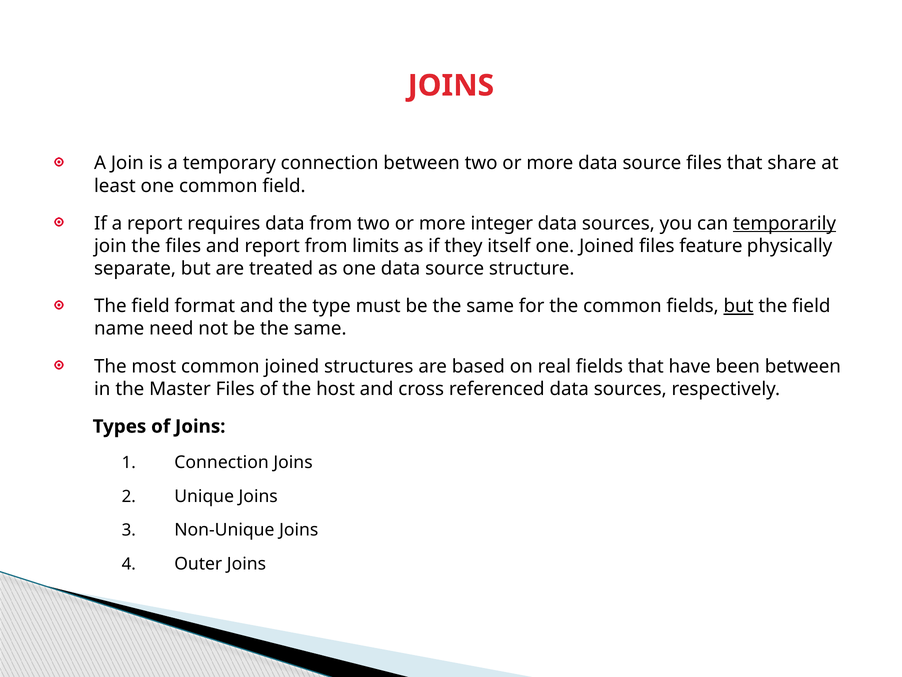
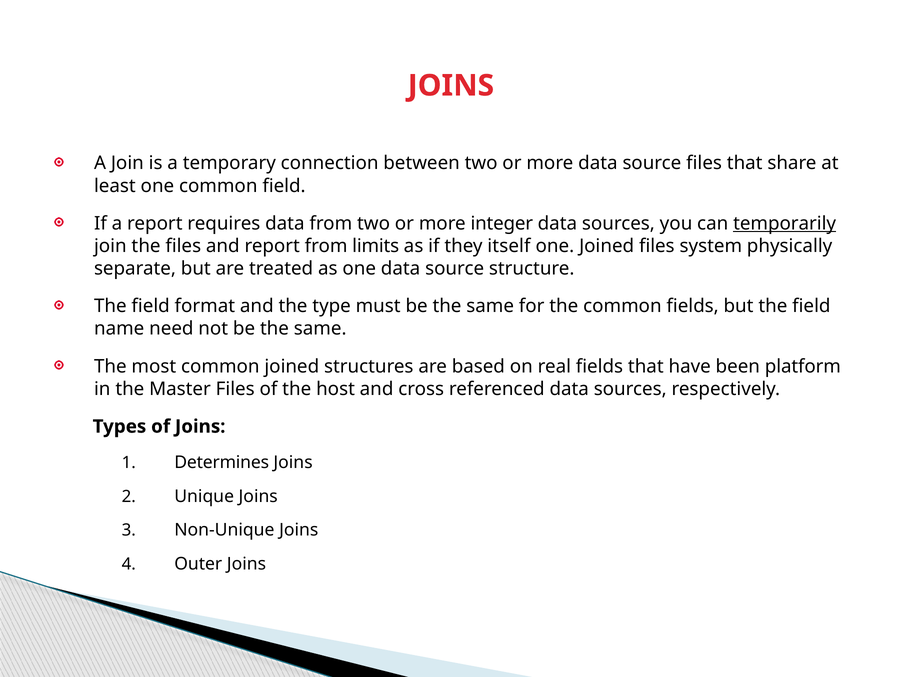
feature: feature -> system
but at (739, 306) underline: present -> none
been between: between -> platform
Connection at (222, 462): Connection -> Determines
